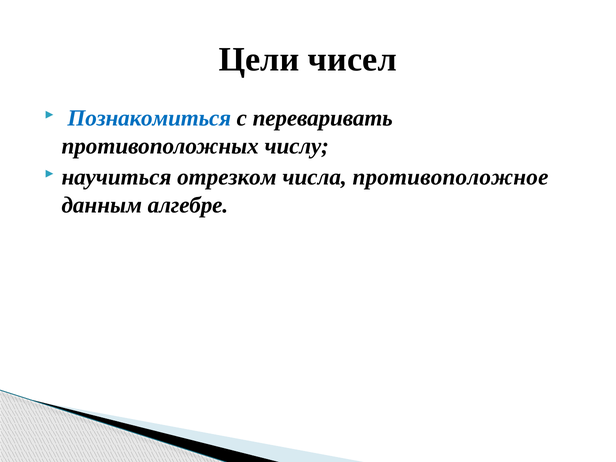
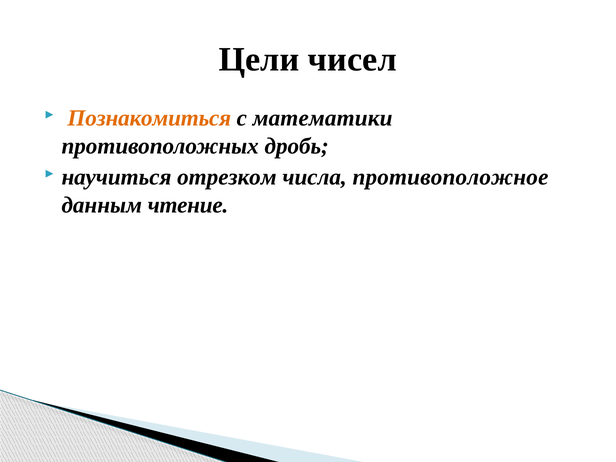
Познакомиться colour: blue -> orange
переваривать: переваривать -> математики
числу: числу -> дробь
алгебре: алгебре -> чтение
